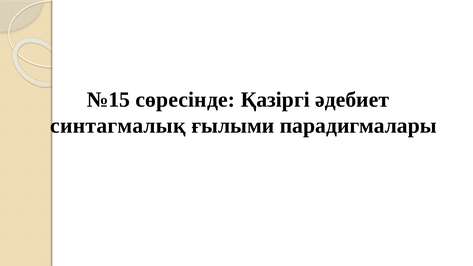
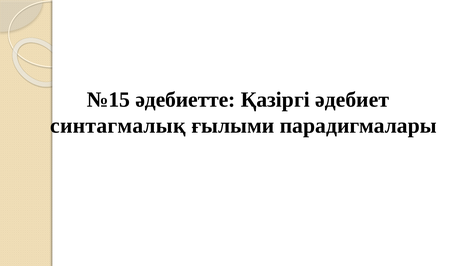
сөресінде: сөресінде -> әдебиетте
